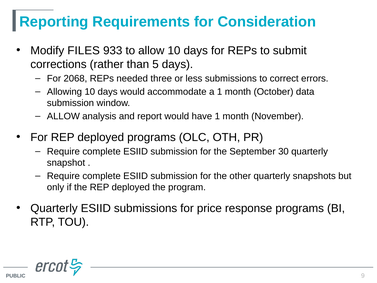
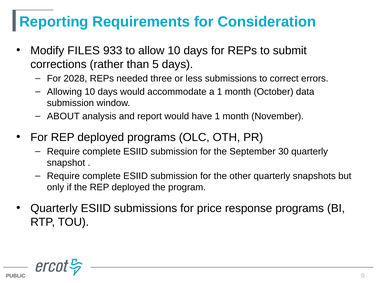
2068: 2068 -> 2028
ALLOW at (63, 116): ALLOW -> ABOUT
